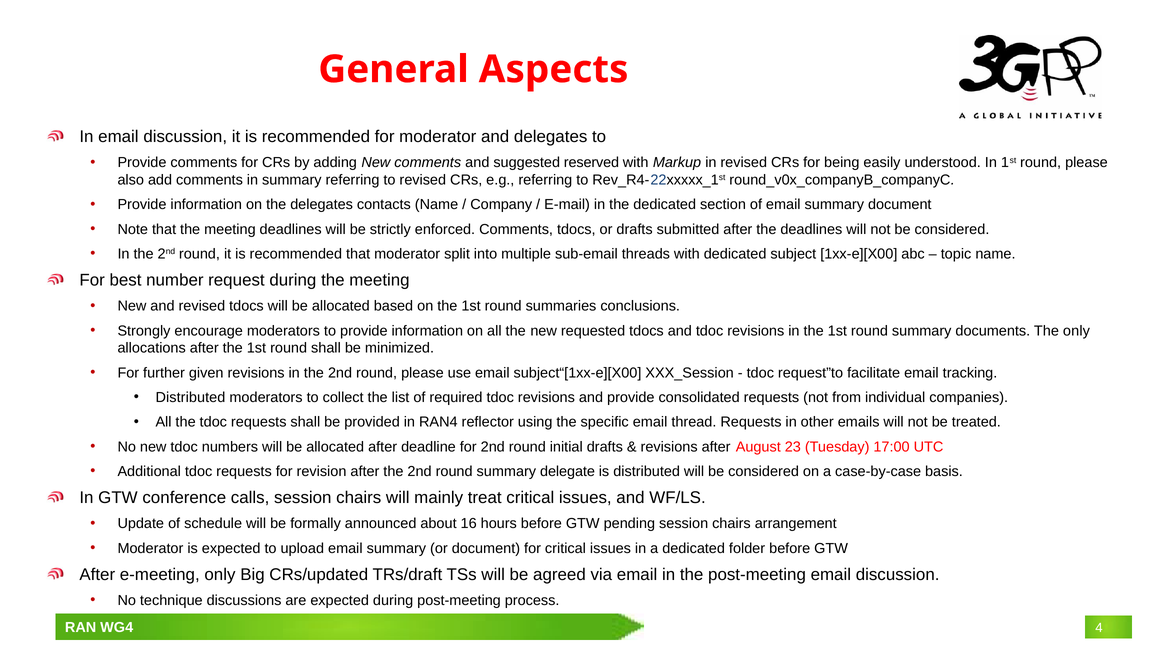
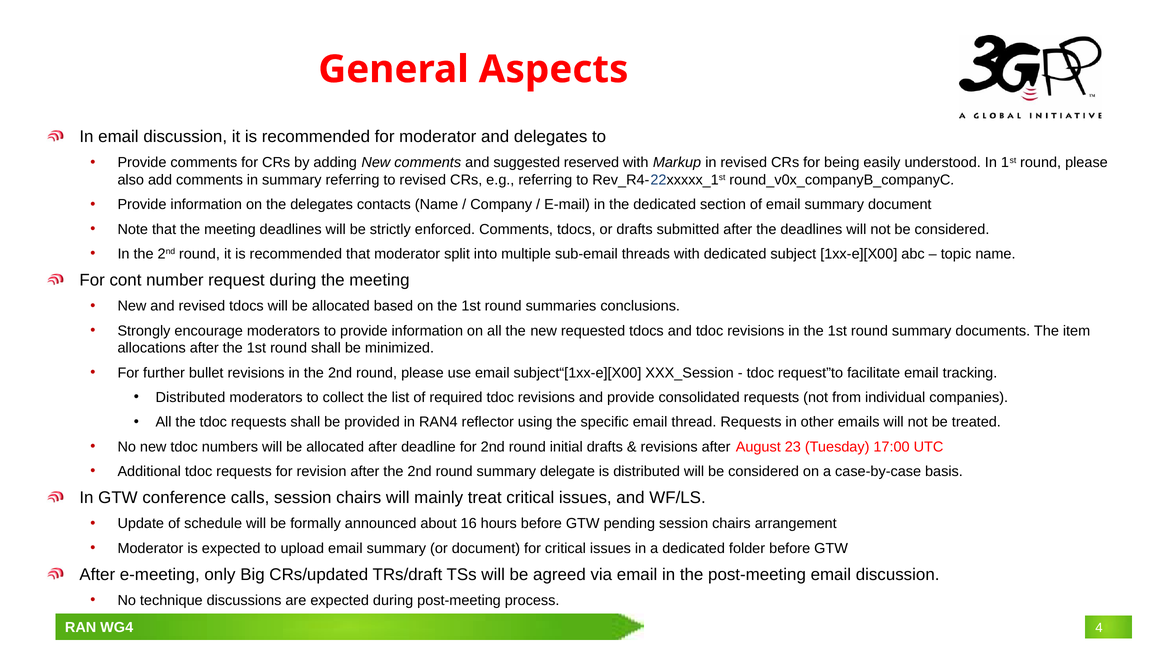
best: best -> cont
The only: only -> item
given: given -> bullet
